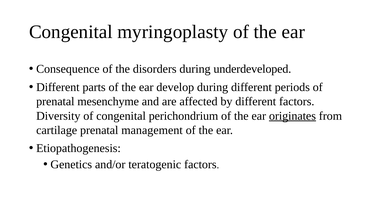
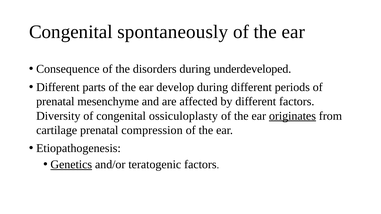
myringoplasty: myringoplasty -> spontaneously
perichondrium: perichondrium -> ossiculoplasty
management: management -> compression
Genetics underline: none -> present
